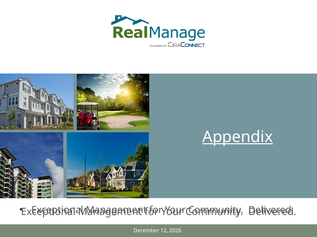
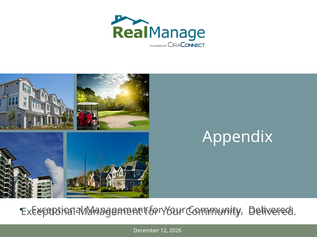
Appendix underline: present -> none
